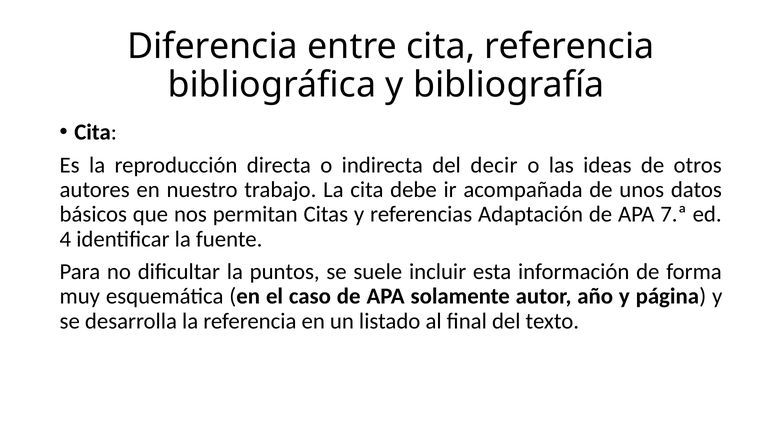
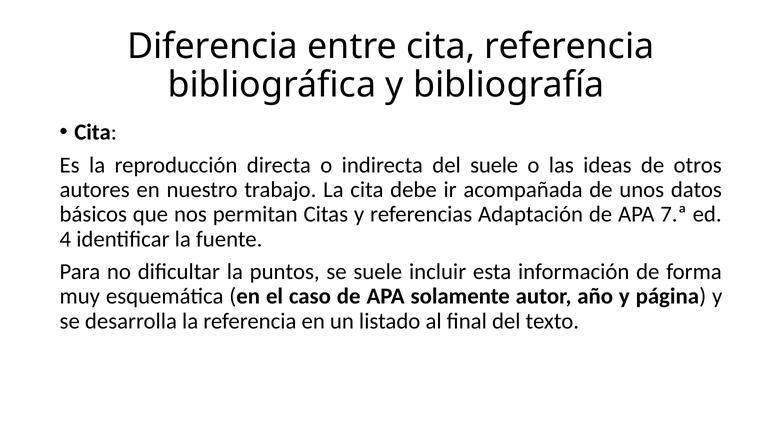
del decir: decir -> suele
